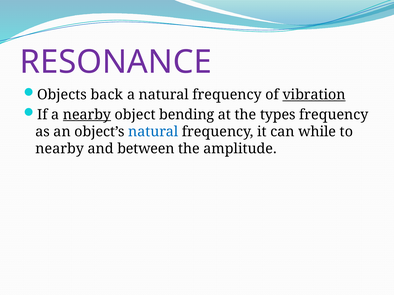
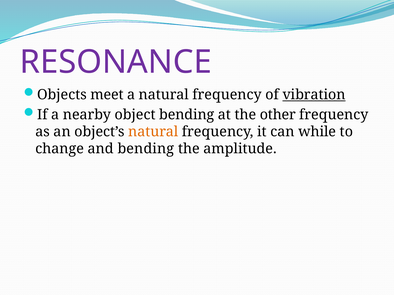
back: back -> meet
nearby at (87, 115) underline: present -> none
types: types -> other
natural at (153, 132) colour: blue -> orange
nearby at (60, 149): nearby -> change
and between: between -> bending
